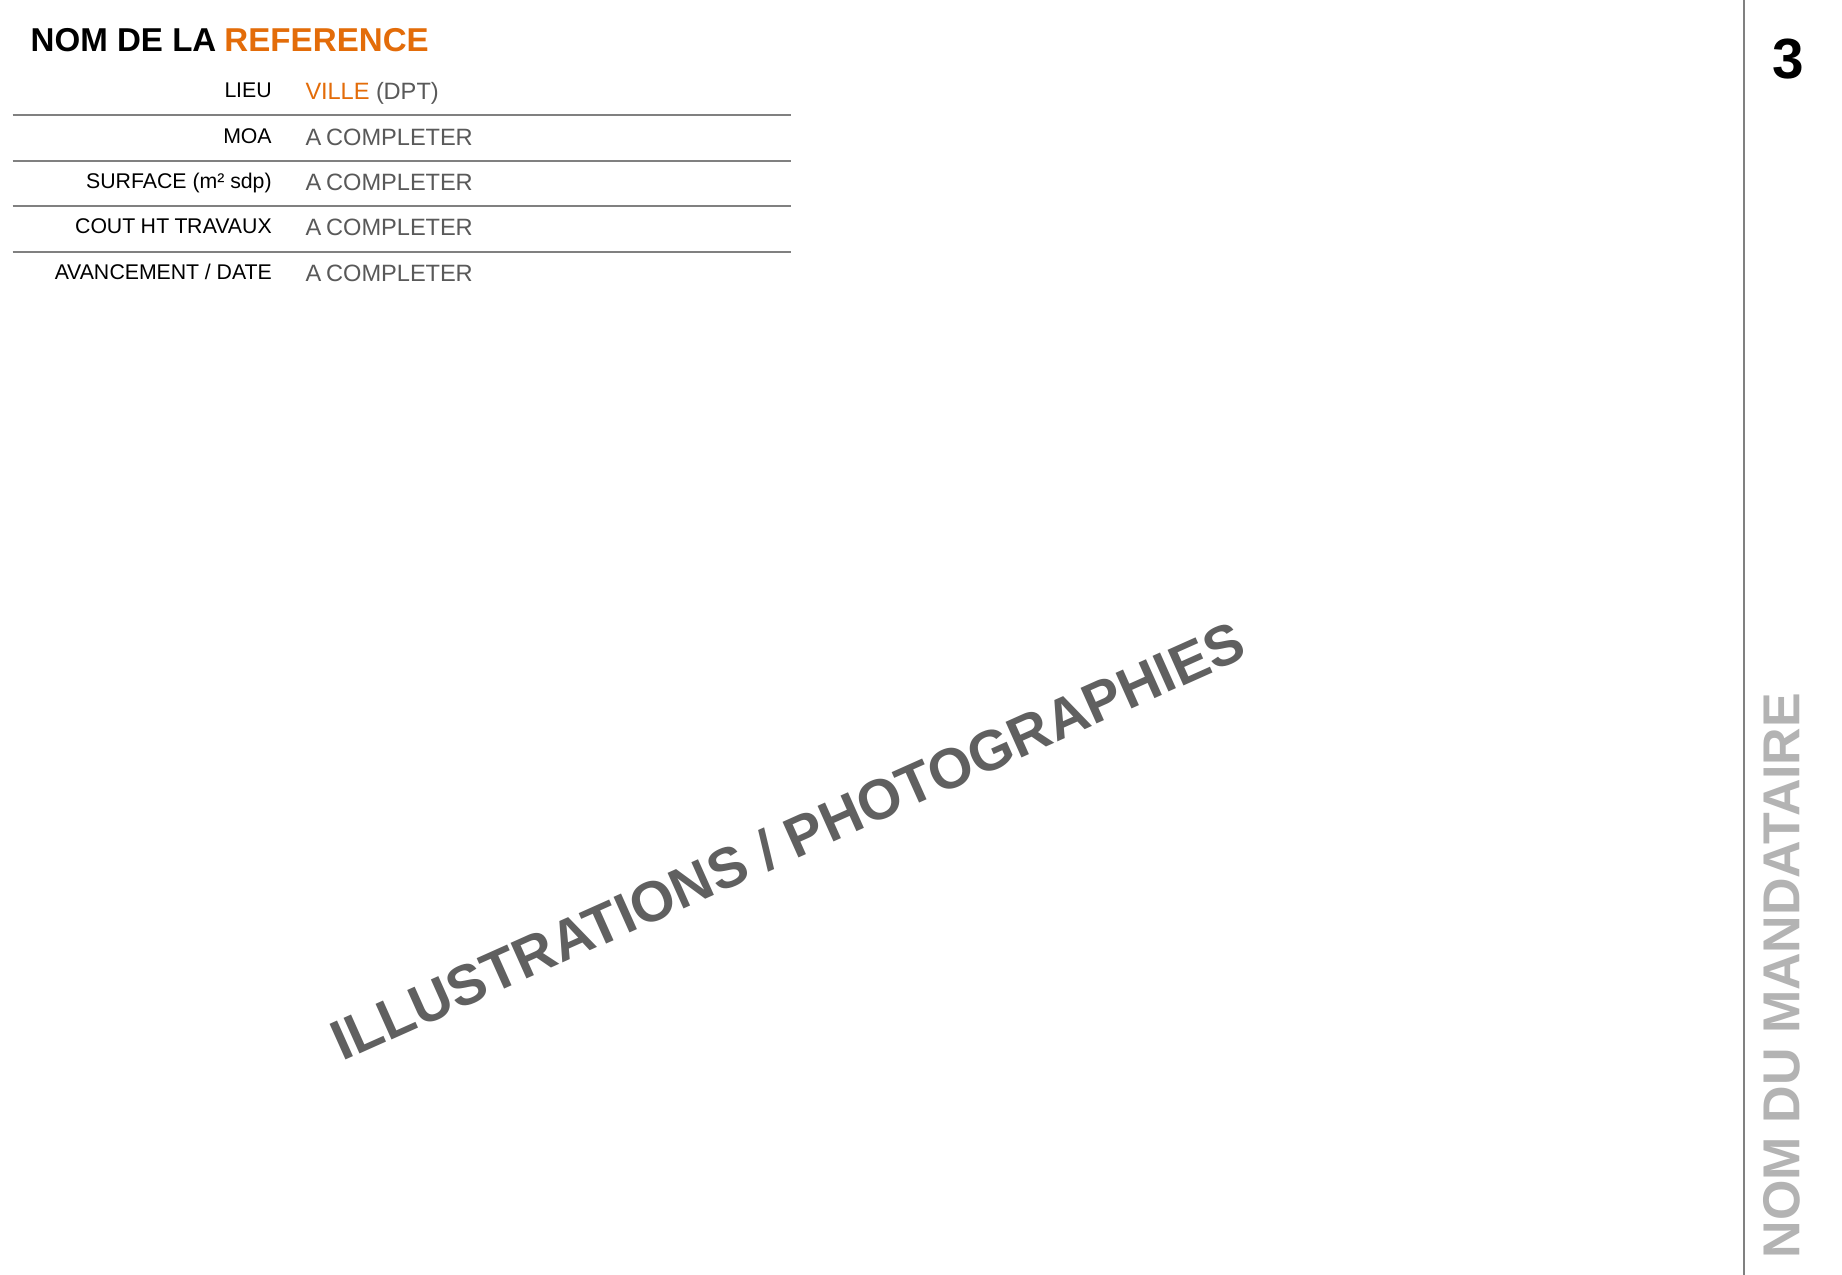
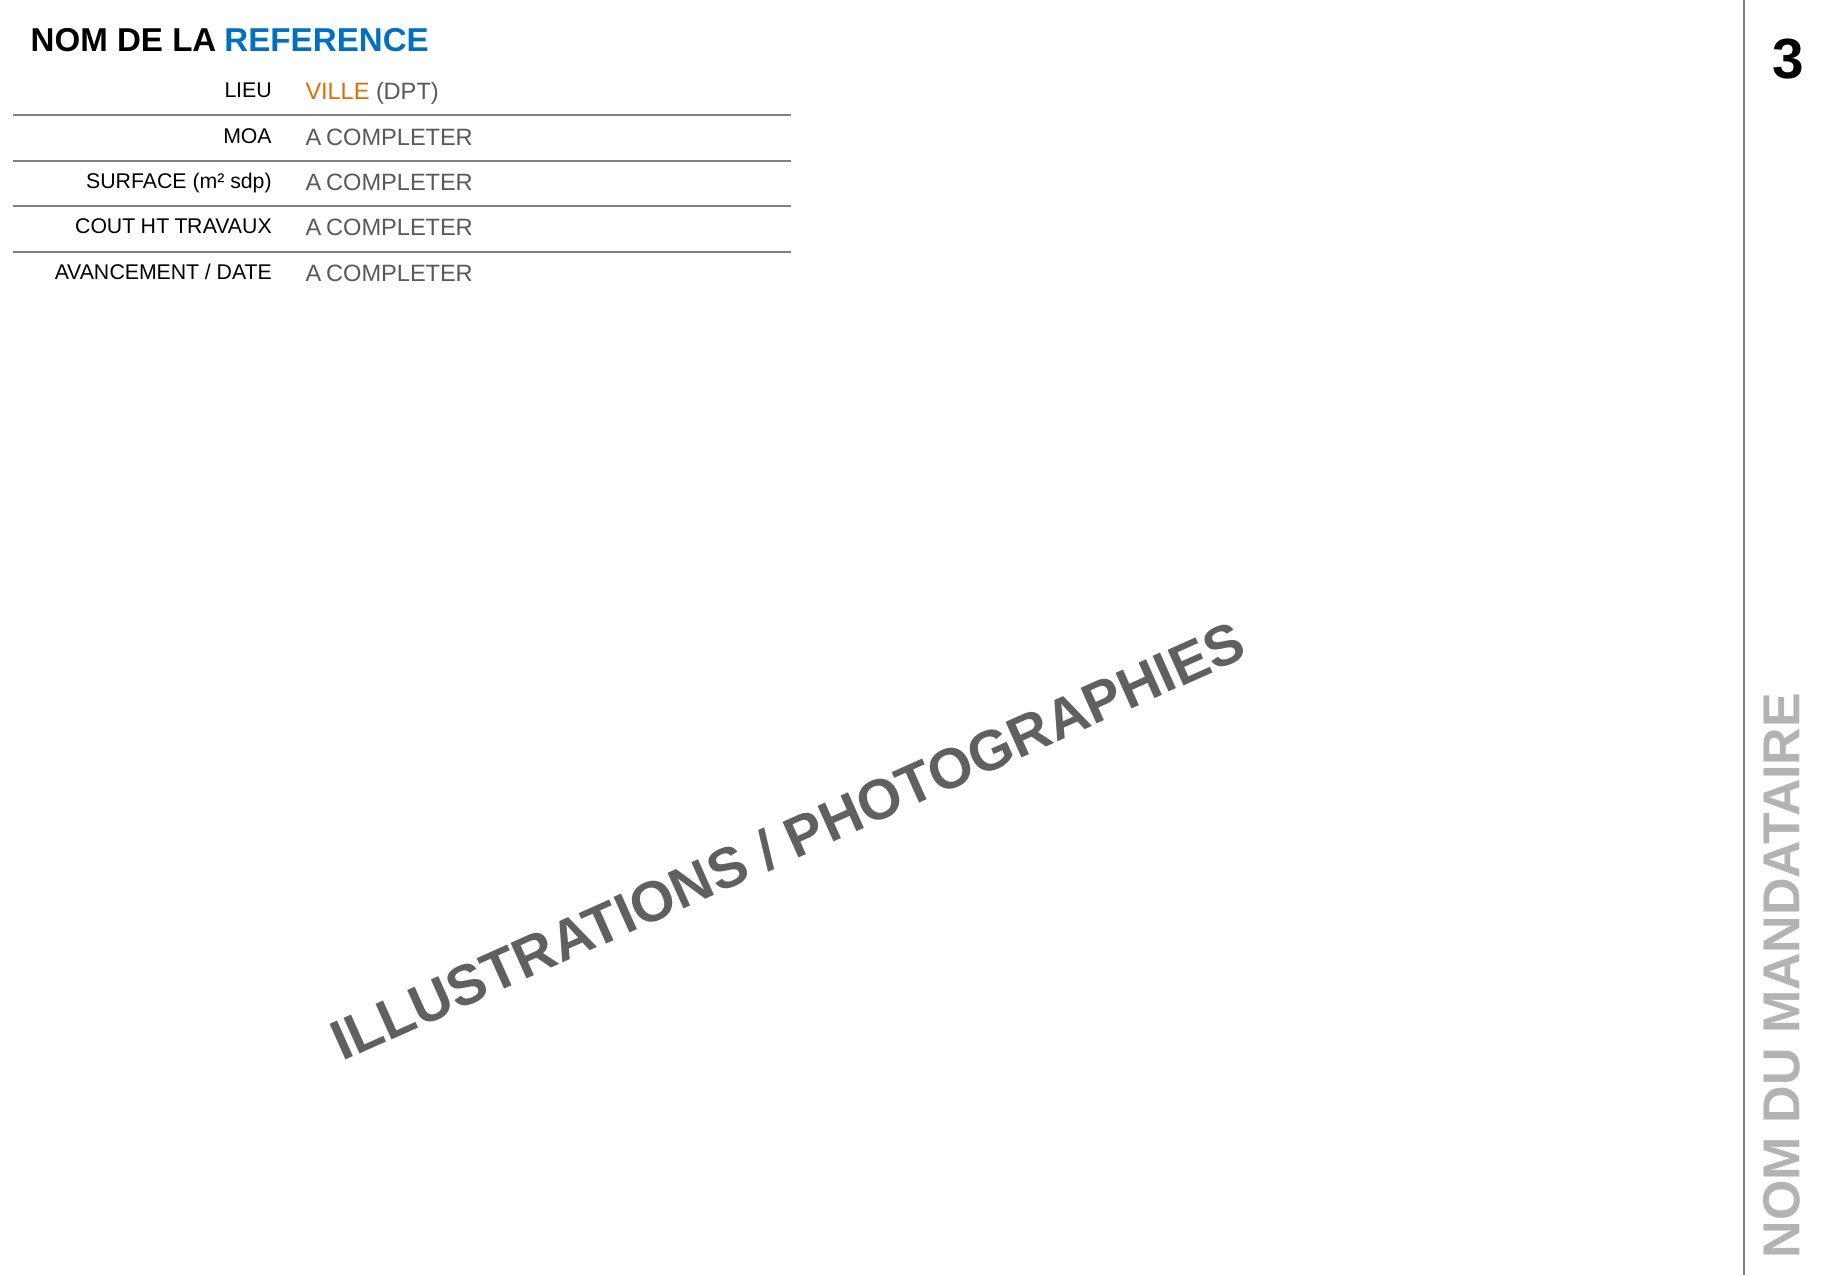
REFERENCE colour: orange -> blue
